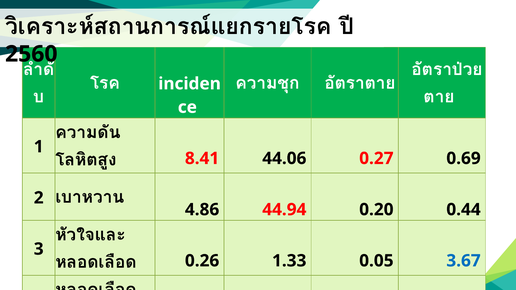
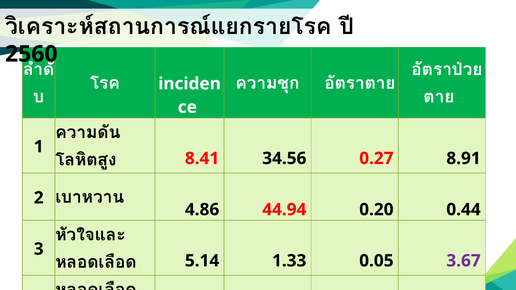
44.06: 44.06 -> 34.56
0.69: 0.69 -> 8.91
0.26: 0.26 -> 5.14
3.67 colour: blue -> purple
